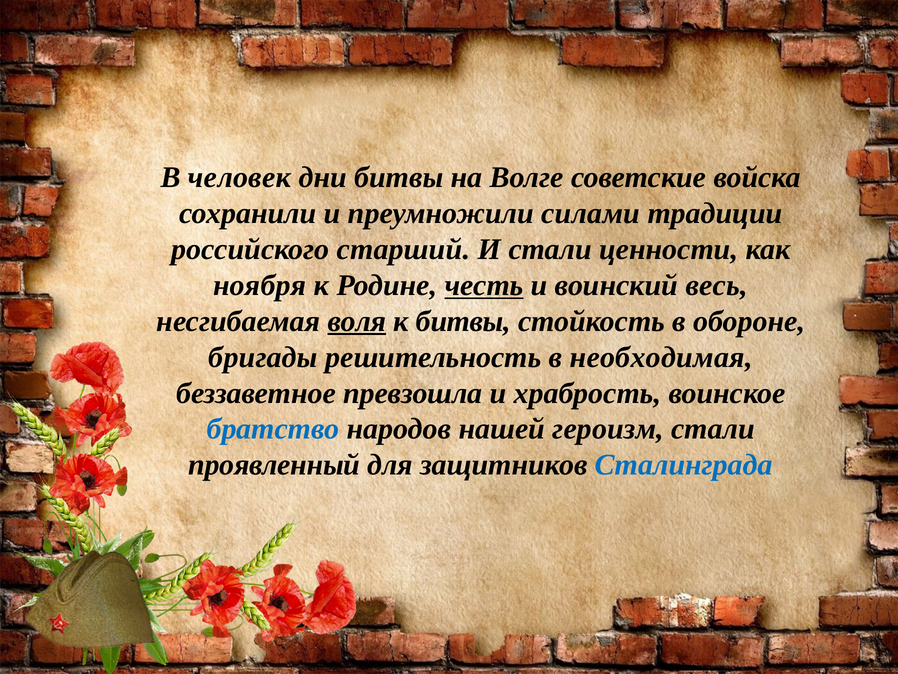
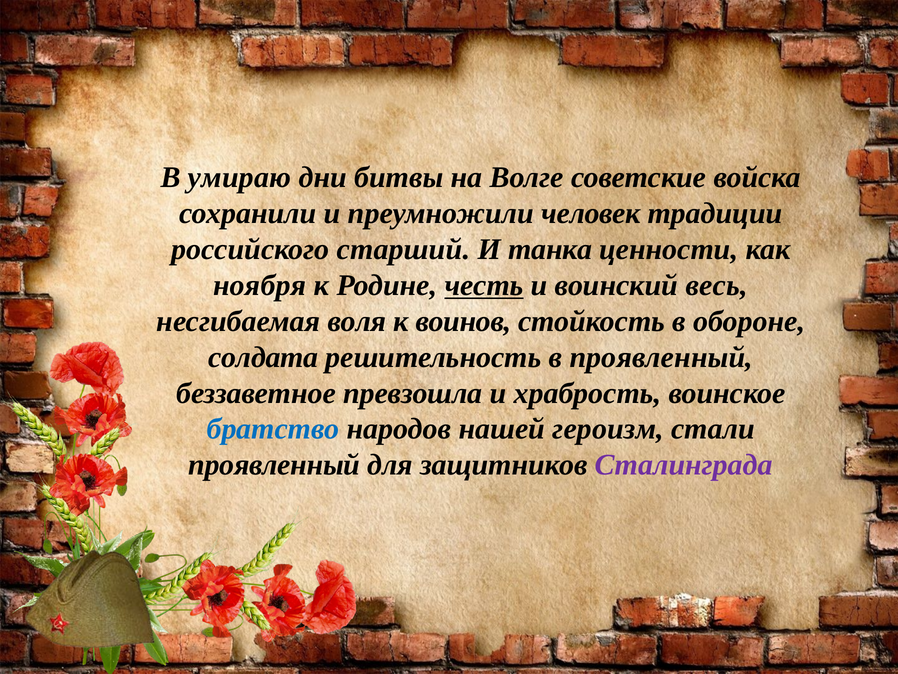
человек: человек -> умираю
силами: силами -> человек
И стали: стали -> танка
воля underline: present -> none
к битвы: битвы -> воинов
бригады: бригады -> солдата
в необходимая: необходимая -> проявленный
Сталинграда colour: blue -> purple
